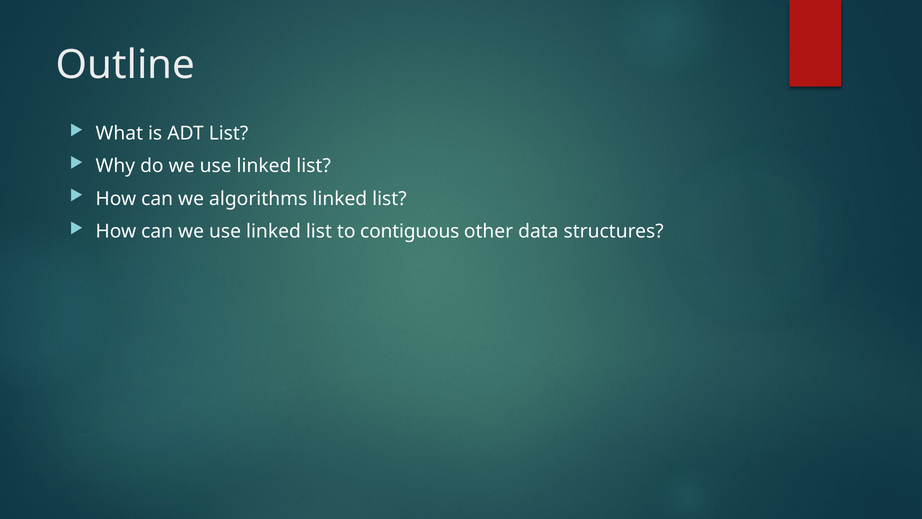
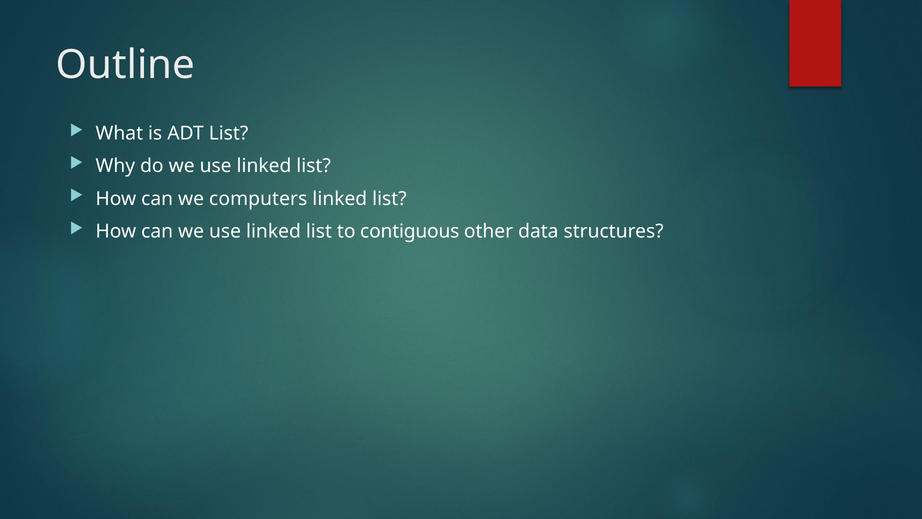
algorithms: algorithms -> computers
